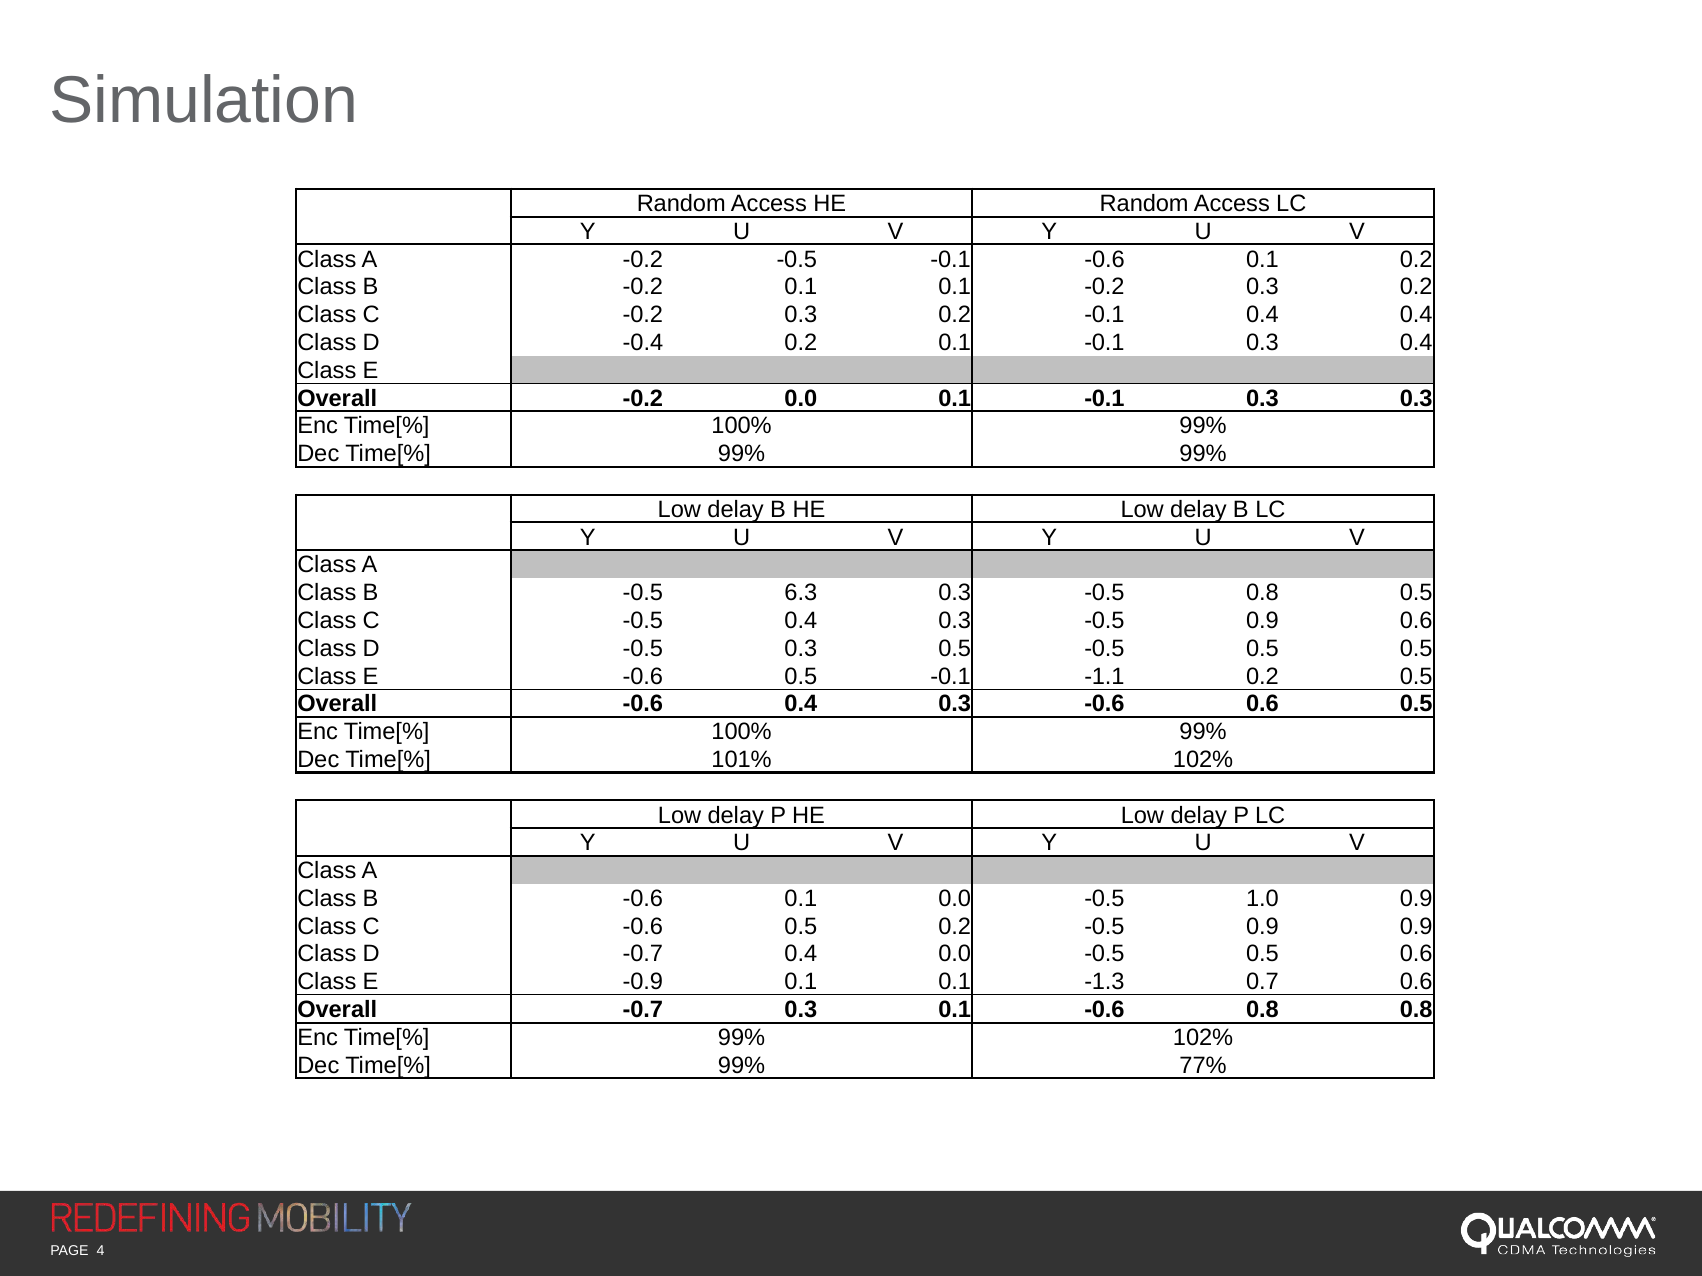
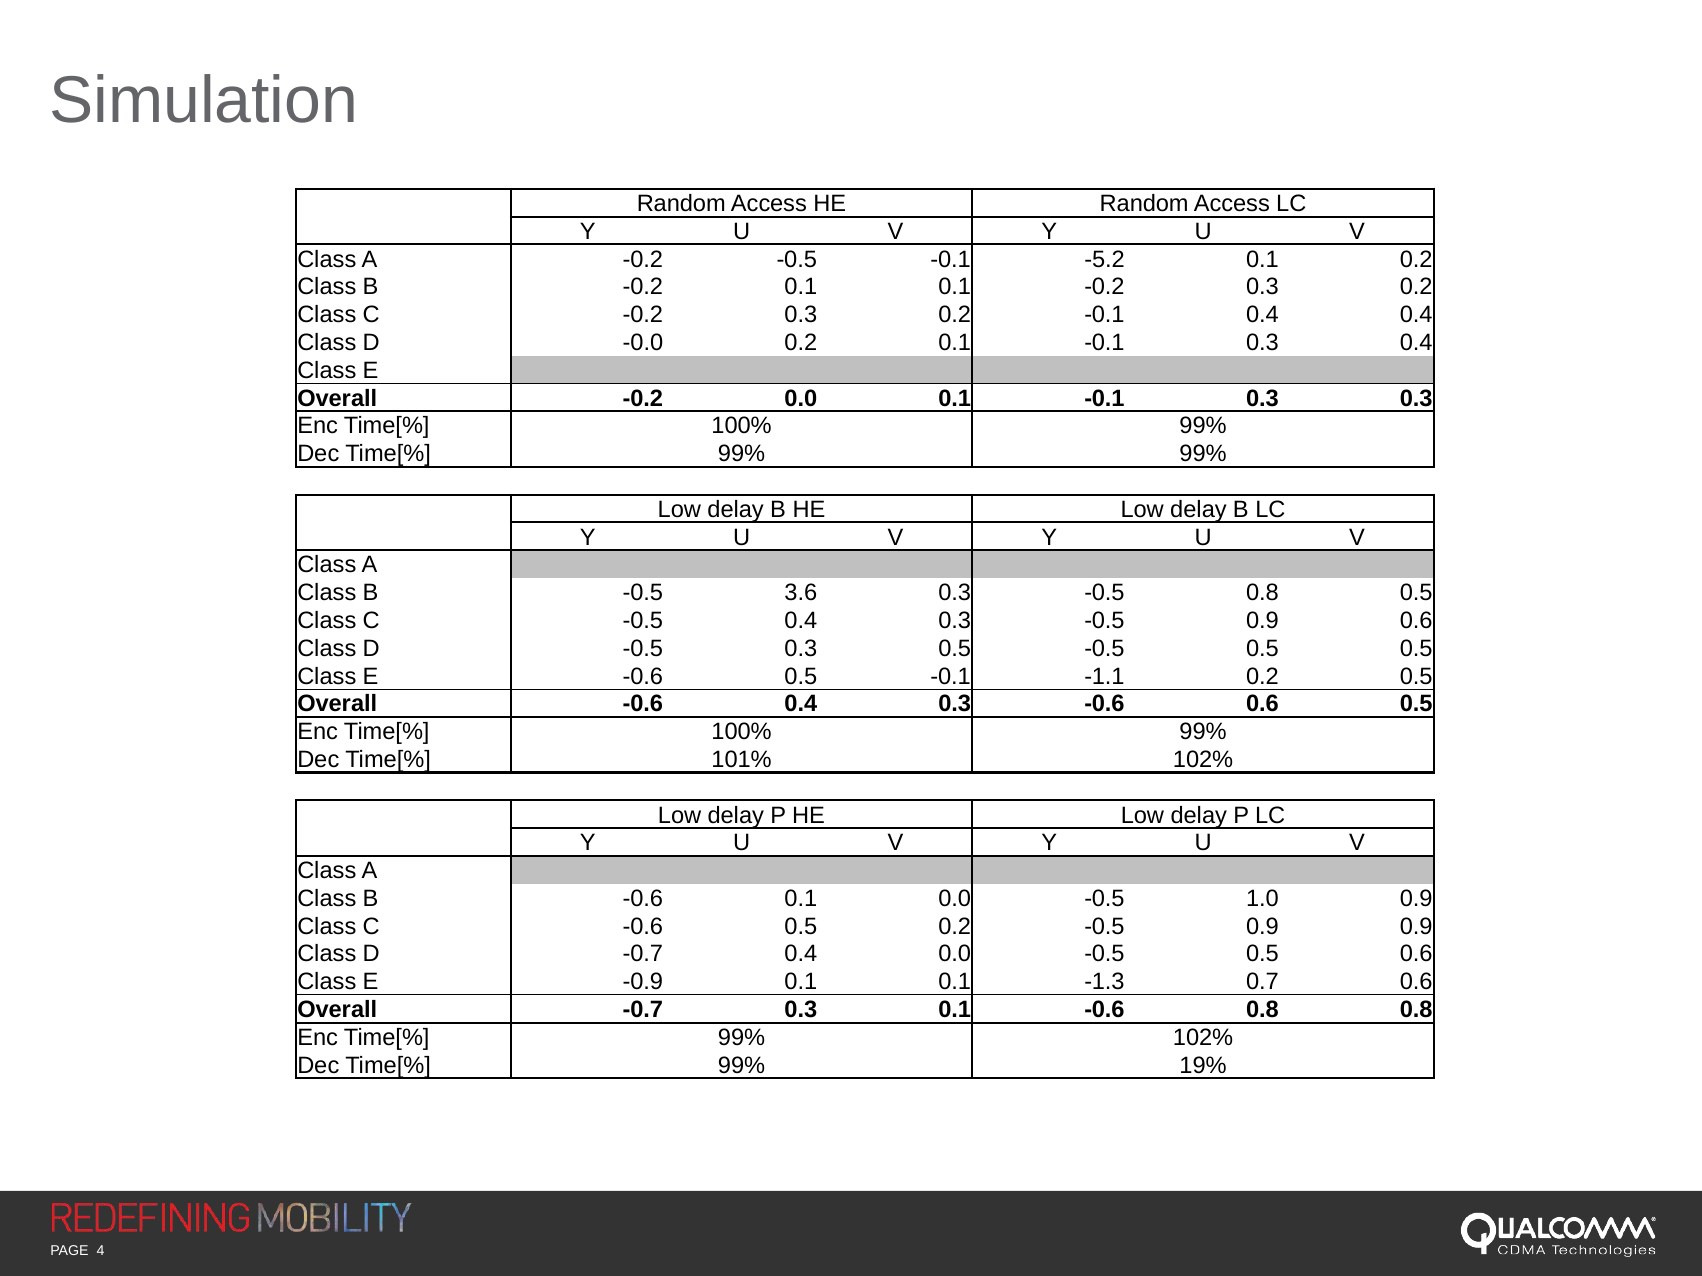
-0.1 -0.6: -0.6 -> -5.2
-0.4: -0.4 -> -0.0
6.3: 6.3 -> 3.6
77%: 77% -> 19%
